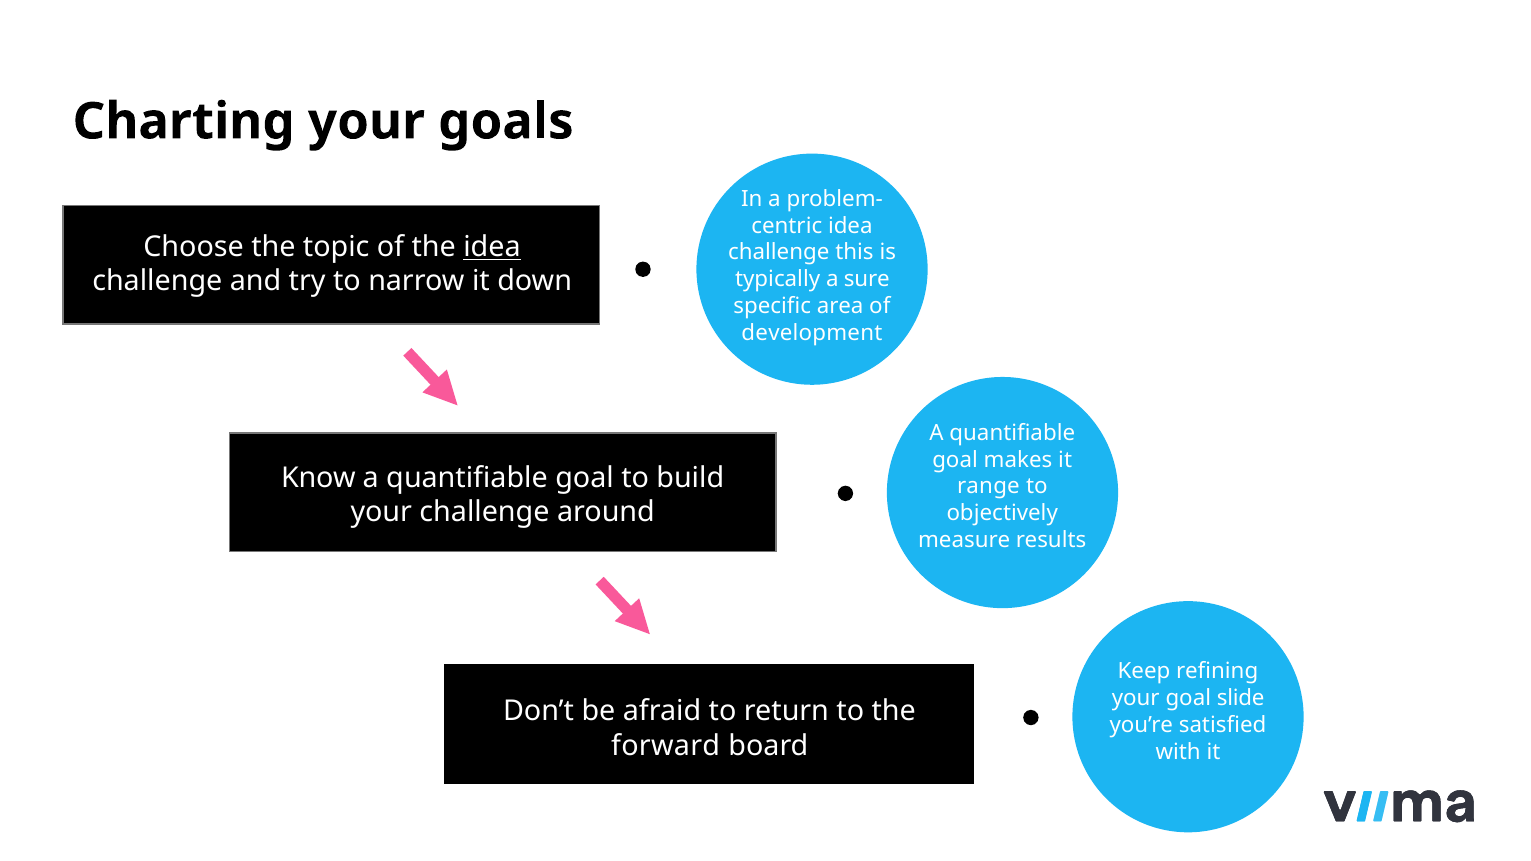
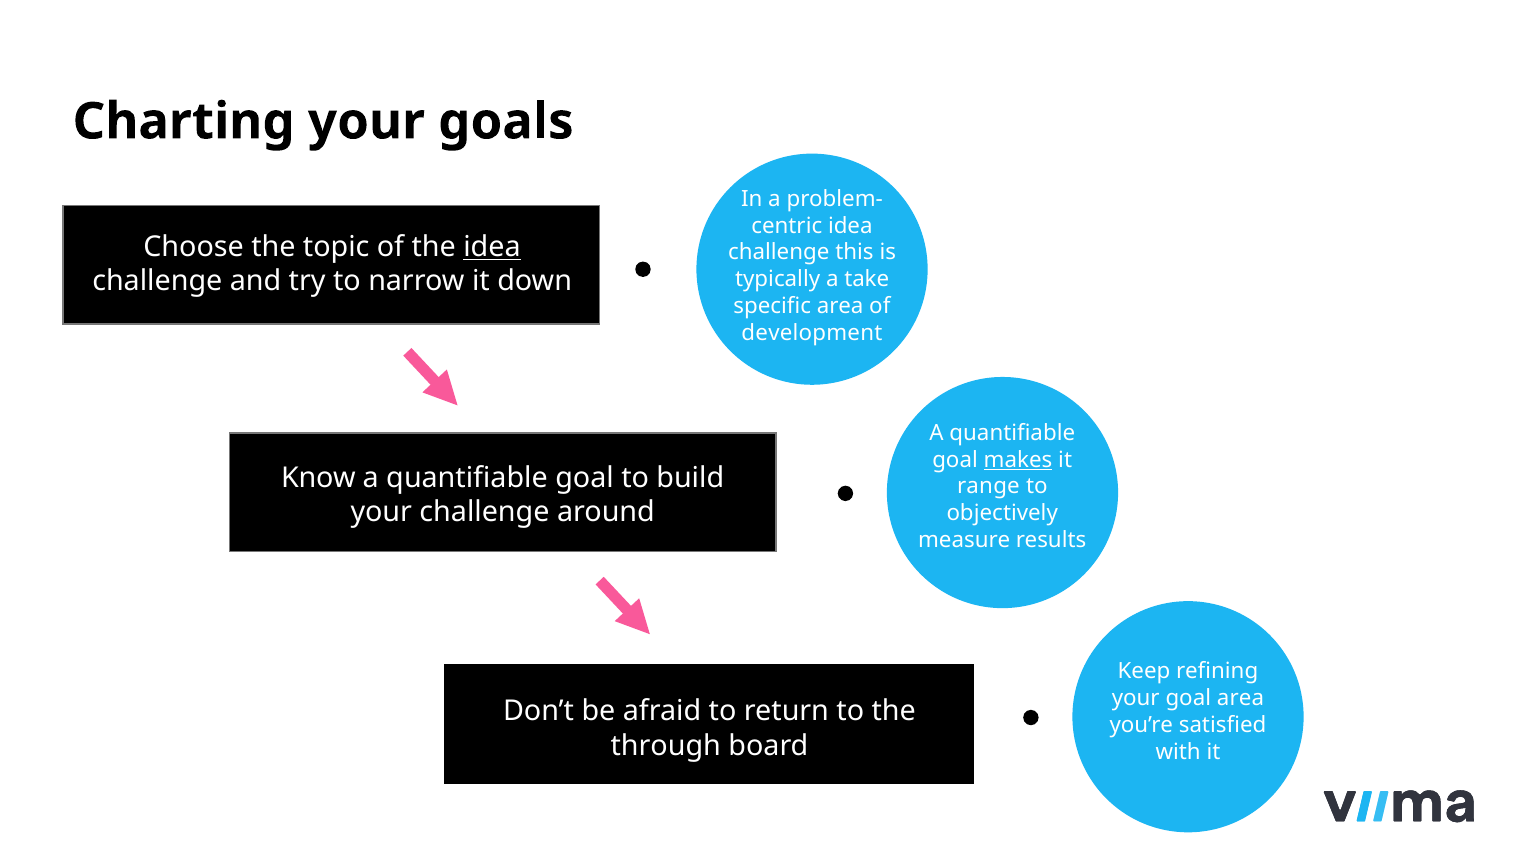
sure: sure -> take
makes underline: none -> present
goal slide: slide -> area
forward: forward -> through
